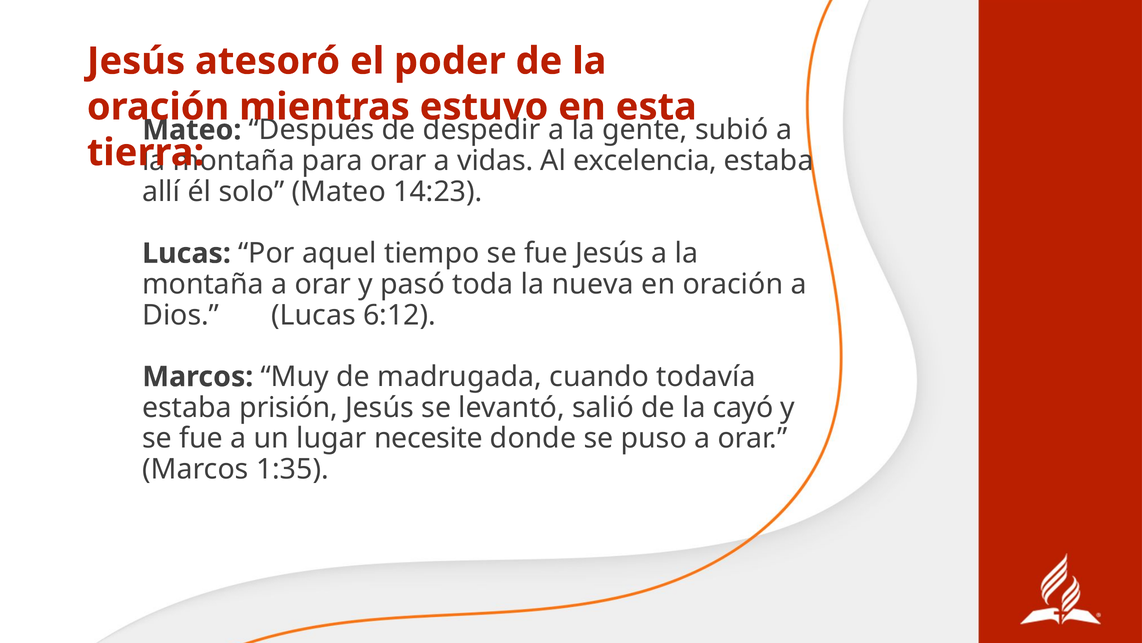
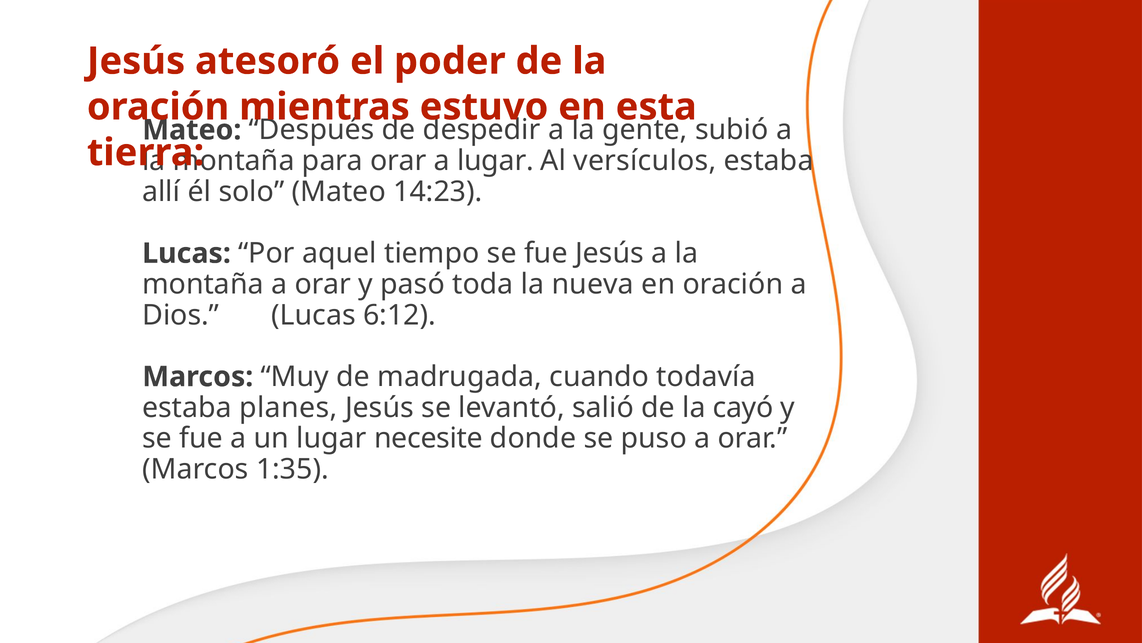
a vidas: vidas -> lugar
excelencia: excelencia -> versículos
prisión: prisión -> planes
